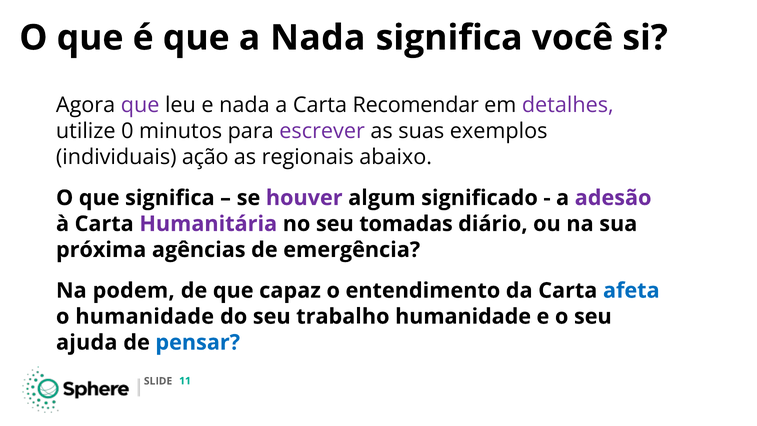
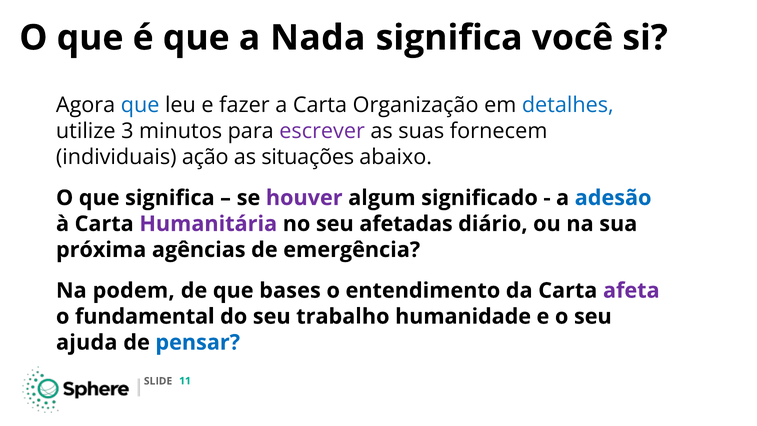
que at (140, 105) colour: purple -> blue
e nada: nada -> fazer
Recomendar: Recomendar -> Organização
detalhes colour: purple -> blue
0: 0 -> 3
exemplos: exemplos -> fornecem
regionais: regionais -> situações
adesão colour: purple -> blue
tomadas: tomadas -> afetadas
capaz: capaz -> bases
afeta colour: blue -> purple
o humanidade: humanidade -> fundamental
